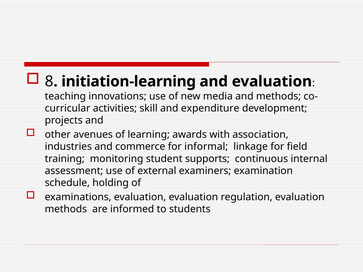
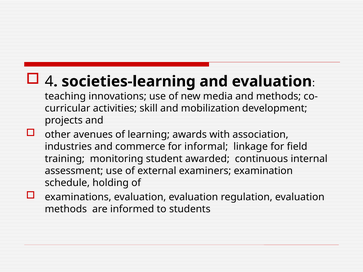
8: 8 -> 4
initiation-learning: initiation-learning -> societies-learning
expenditure: expenditure -> mobilization
supports: supports -> awarded
